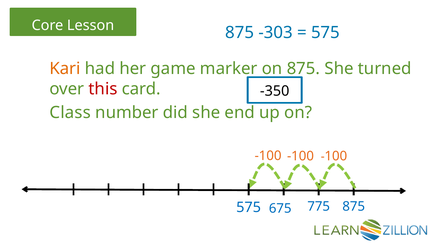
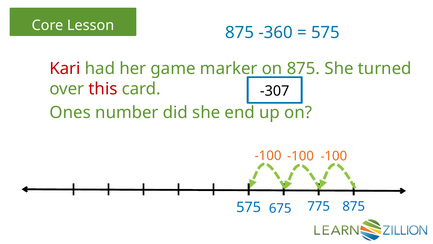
-303: -303 -> -360
Kari colour: orange -> red
-350: -350 -> -307
Class: Class -> Ones
